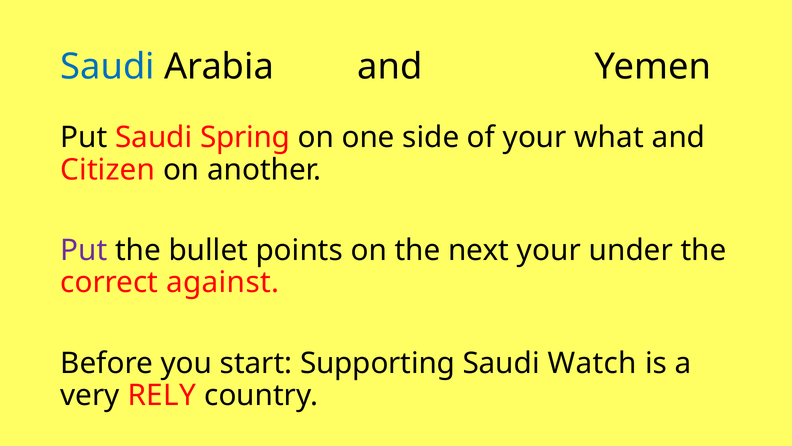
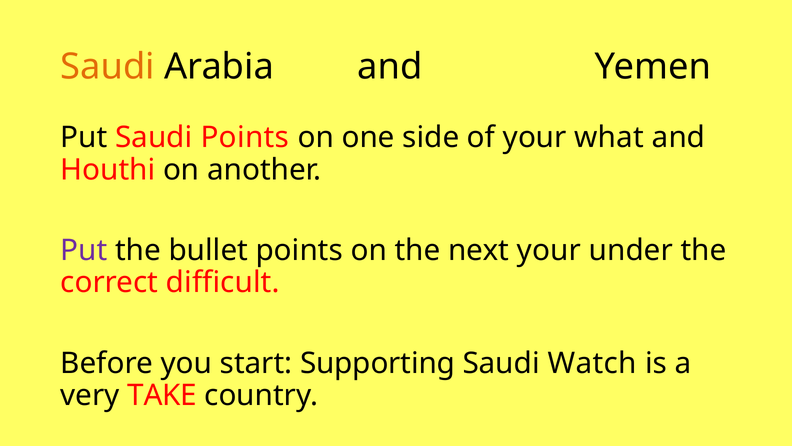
Saudi at (108, 67) colour: blue -> orange
Saudi Spring: Spring -> Points
Citizen: Citizen -> Houthi
against: against -> difficult
RELY: RELY -> TAKE
